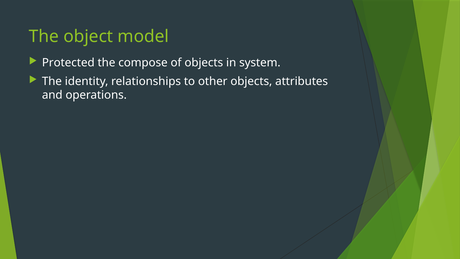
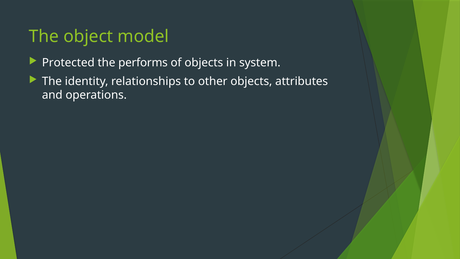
compose: compose -> performs
